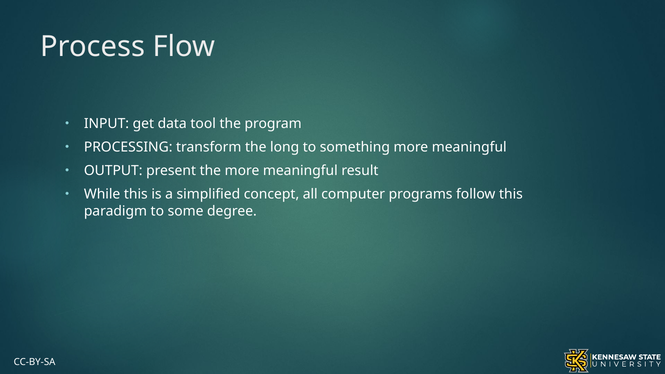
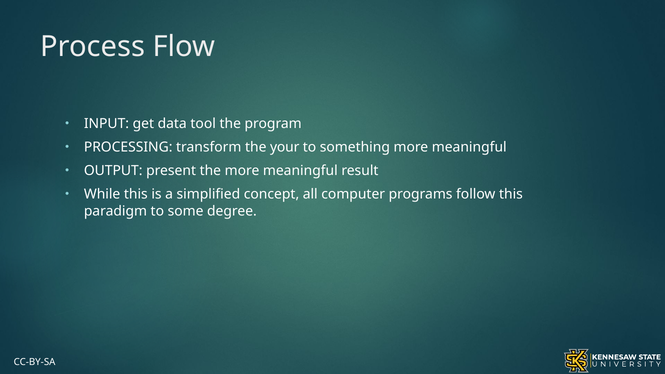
long: long -> your
